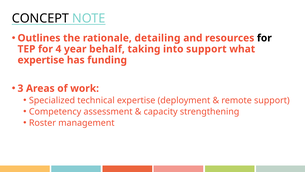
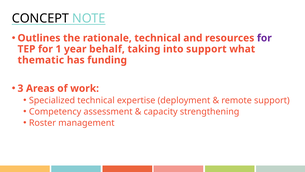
rationale detailing: detailing -> technical
for at (264, 38) colour: black -> purple
4: 4 -> 1
expertise at (41, 60): expertise -> thematic
